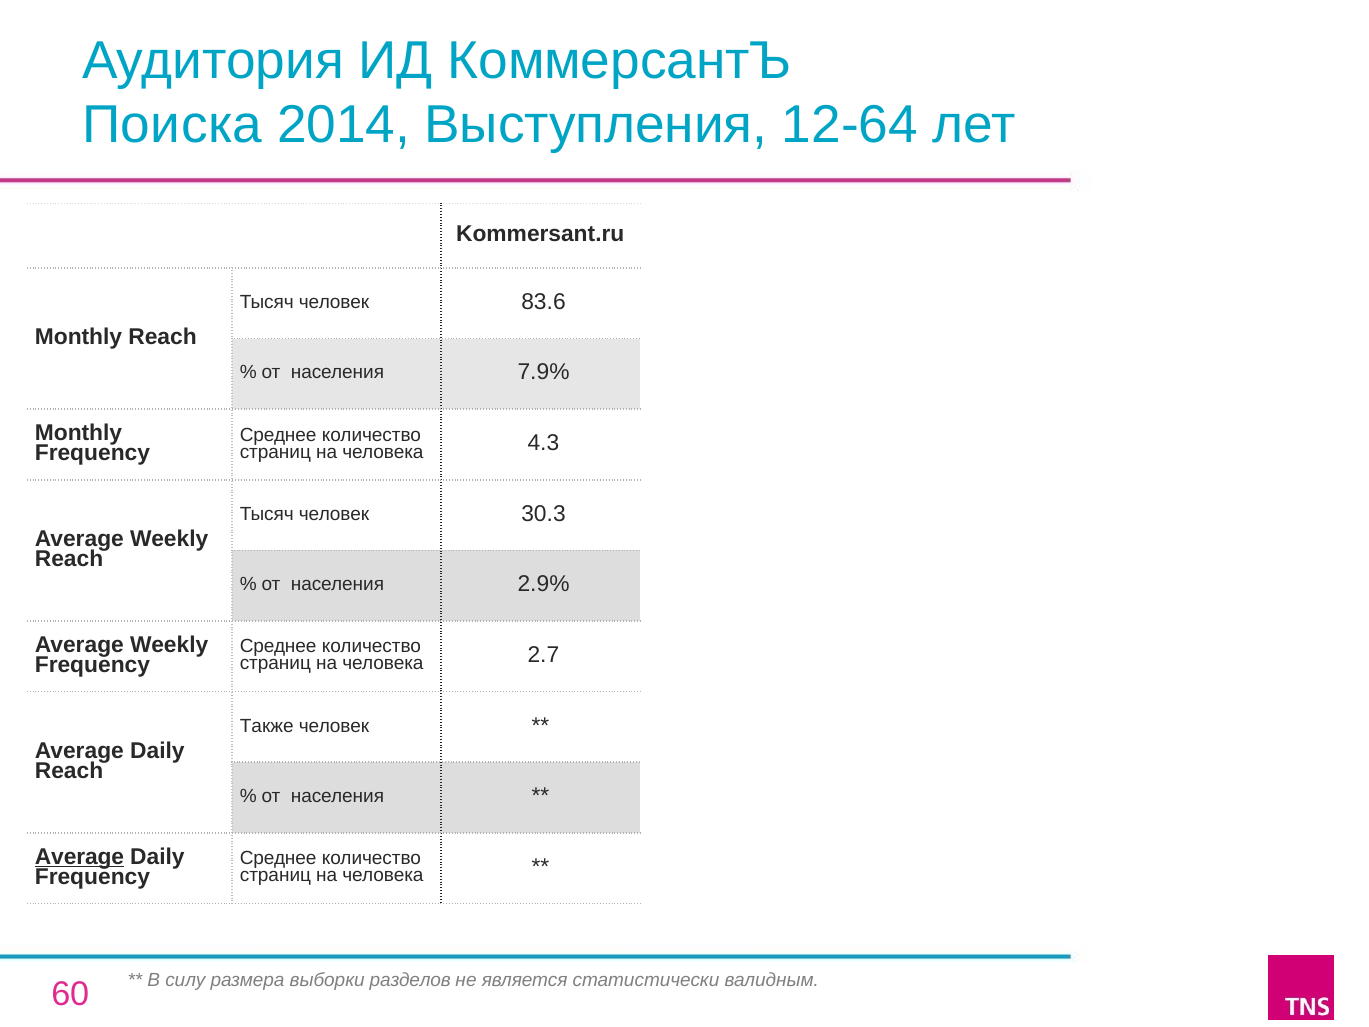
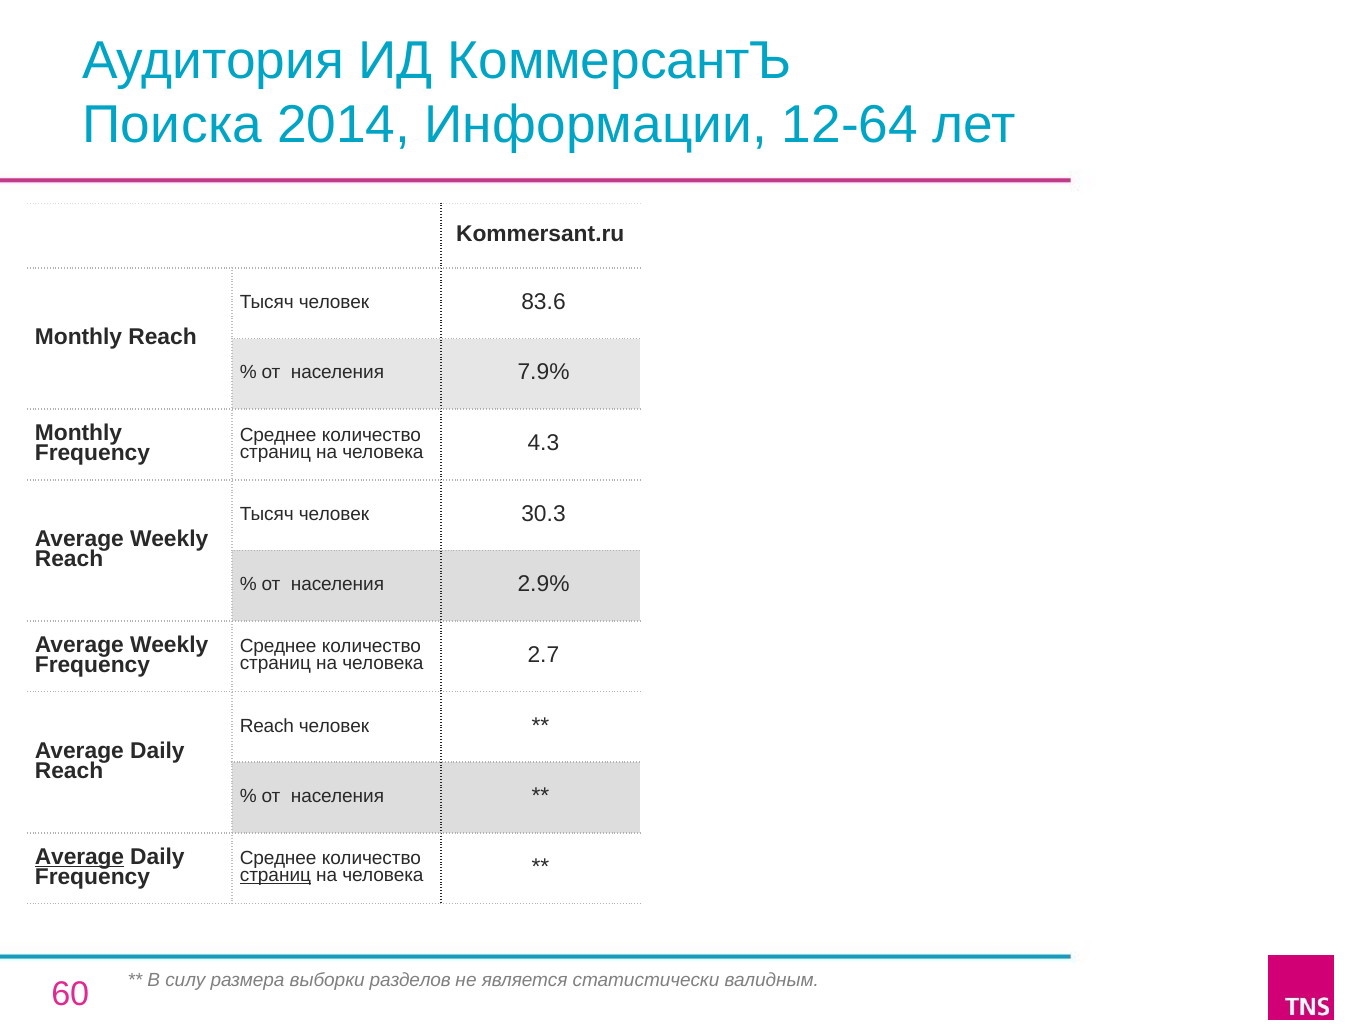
Выступления: Выступления -> Информации
Также at (267, 726): Также -> Reach
страниц at (275, 875) underline: none -> present
